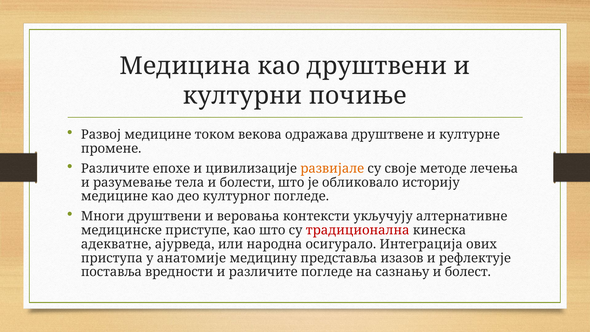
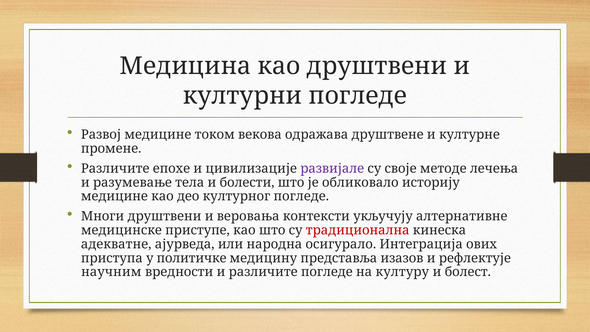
културни почиње: почиње -> погледе
развијале colour: orange -> purple
анатомије: анатомије -> политичке
поставља: поставља -> научним
сазнању: сазнању -> културу
